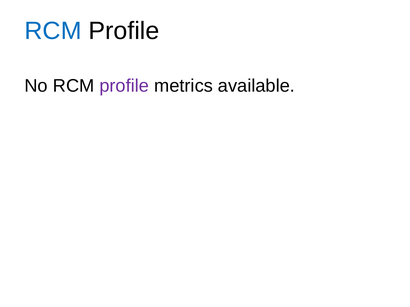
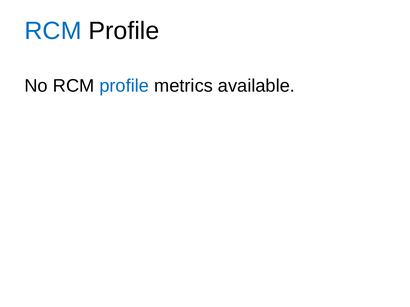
profile at (124, 86) colour: purple -> blue
